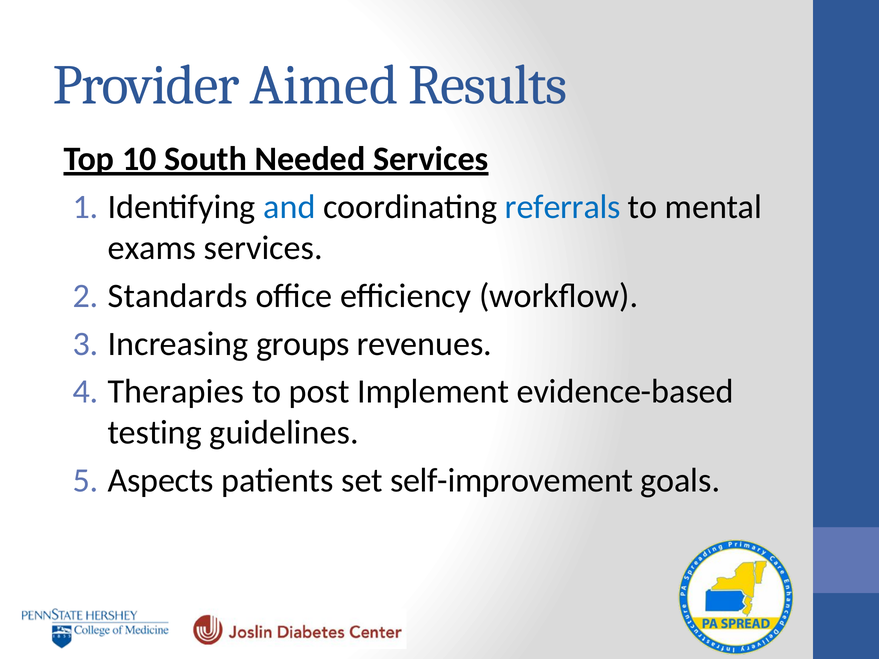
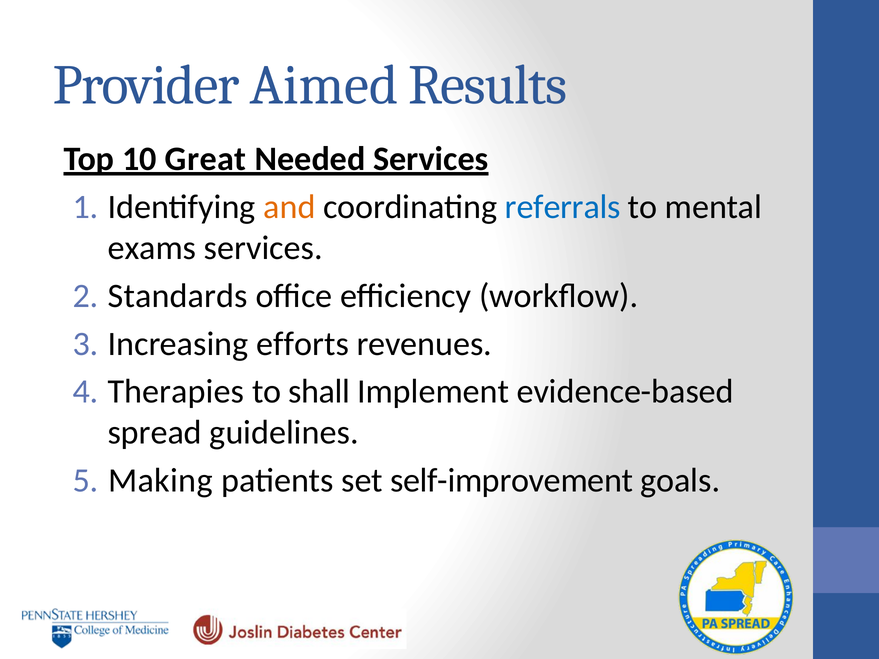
South: South -> Great
and colour: blue -> orange
groups: groups -> efforts
post: post -> shall
testing: testing -> spread
Aspects: Aspects -> Making
